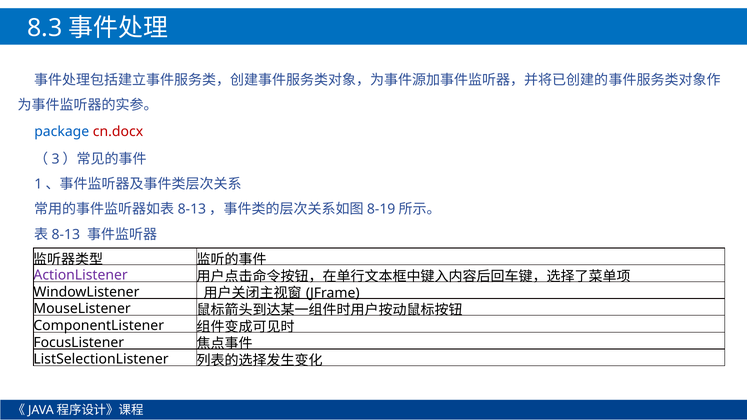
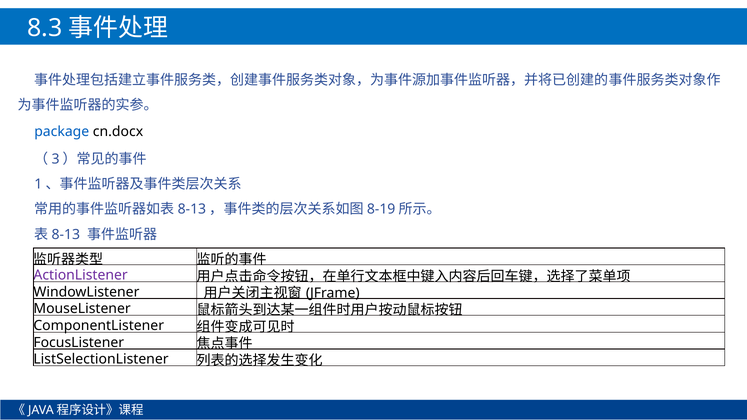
cn.docx colour: red -> black
